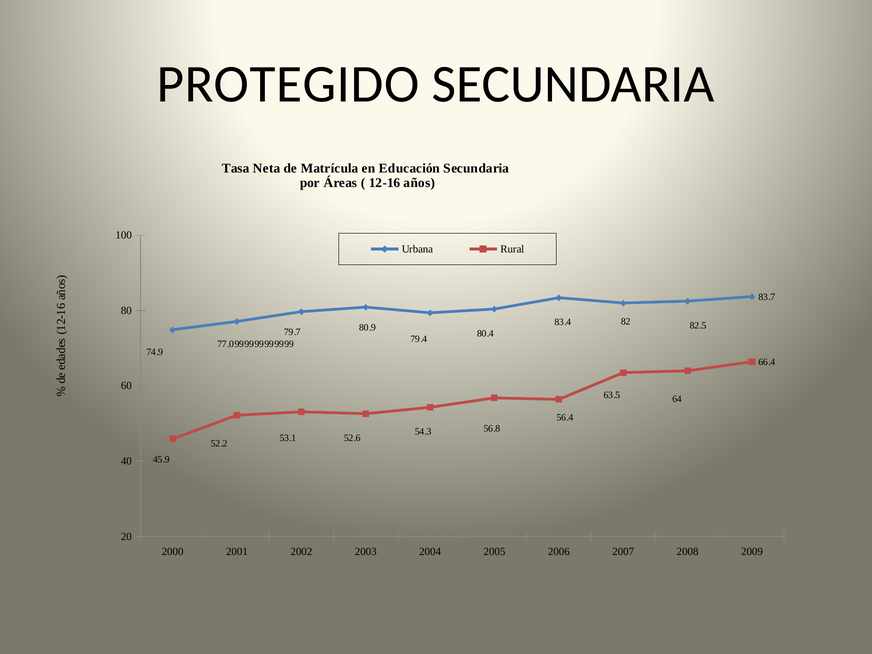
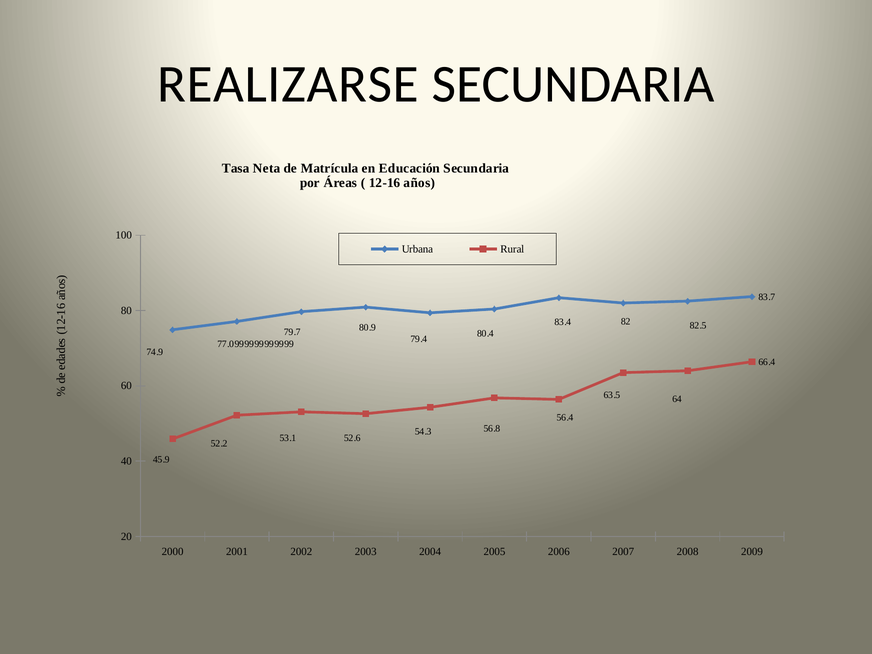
PROTEGIDO: PROTEGIDO -> REALIZARSE
